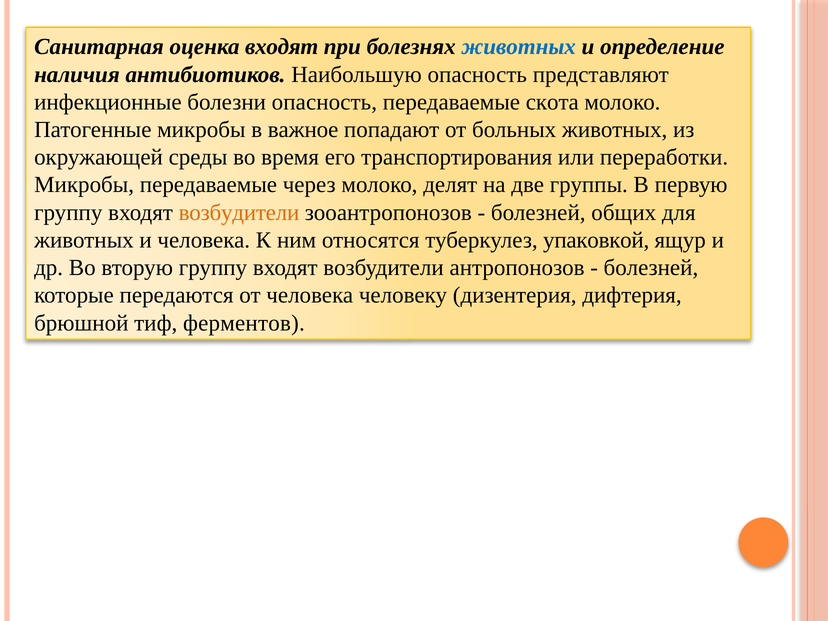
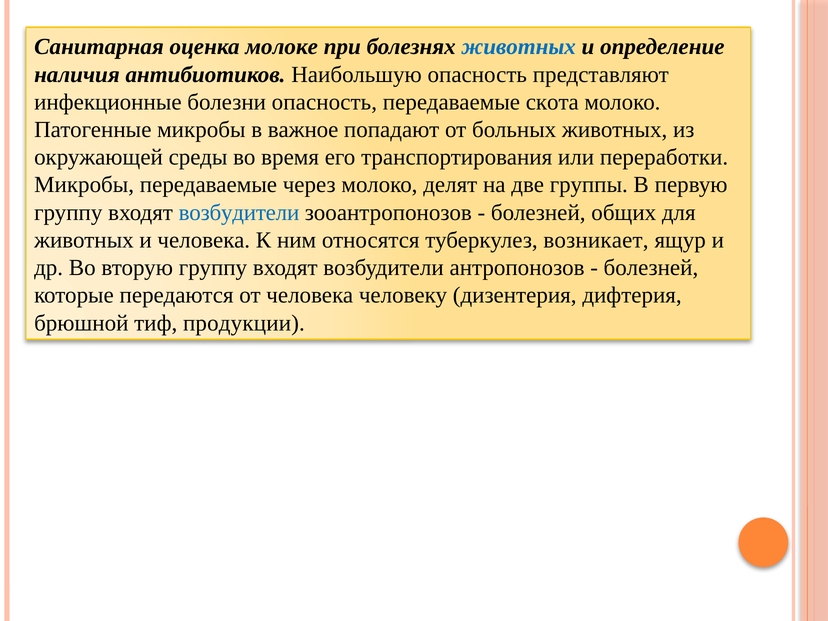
оценка входят: входят -> молоке
возбудители at (239, 213) colour: orange -> blue
упаковкой: упаковкой -> возникает
ферментов: ферментов -> продукции
